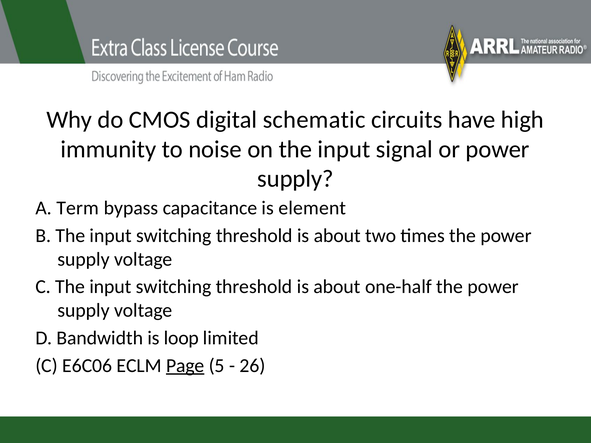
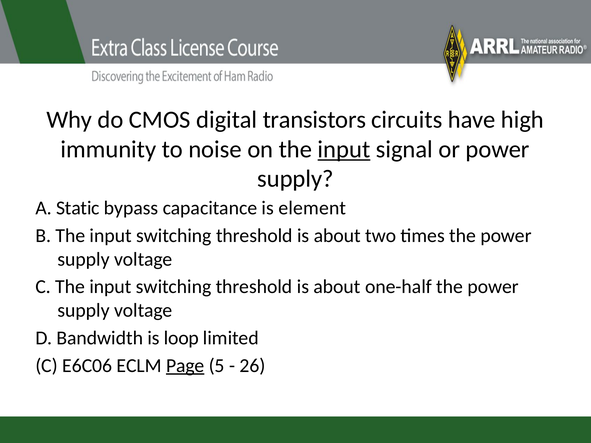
schematic: schematic -> transistors
input at (344, 149) underline: none -> present
Term: Term -> Static
